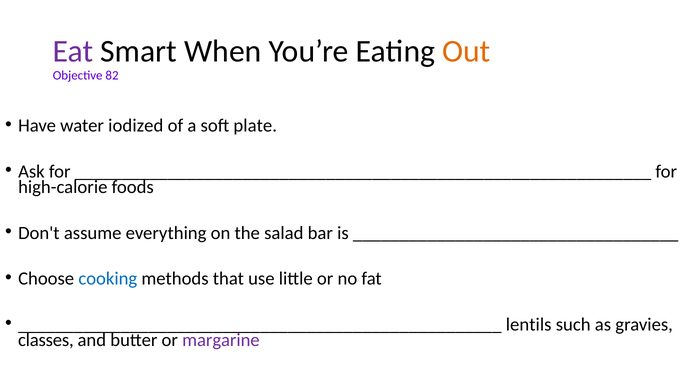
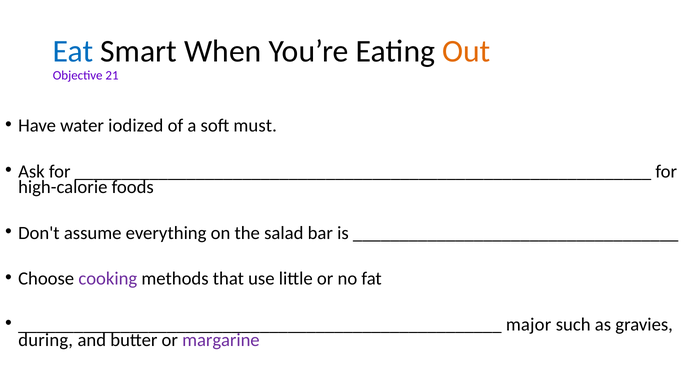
Eat colour: purple -> blue
82: 82 -> 21
plate: plate -> must
cooking colour: blue -> purple
lentils: lentils -> major
classes: classes -> during
